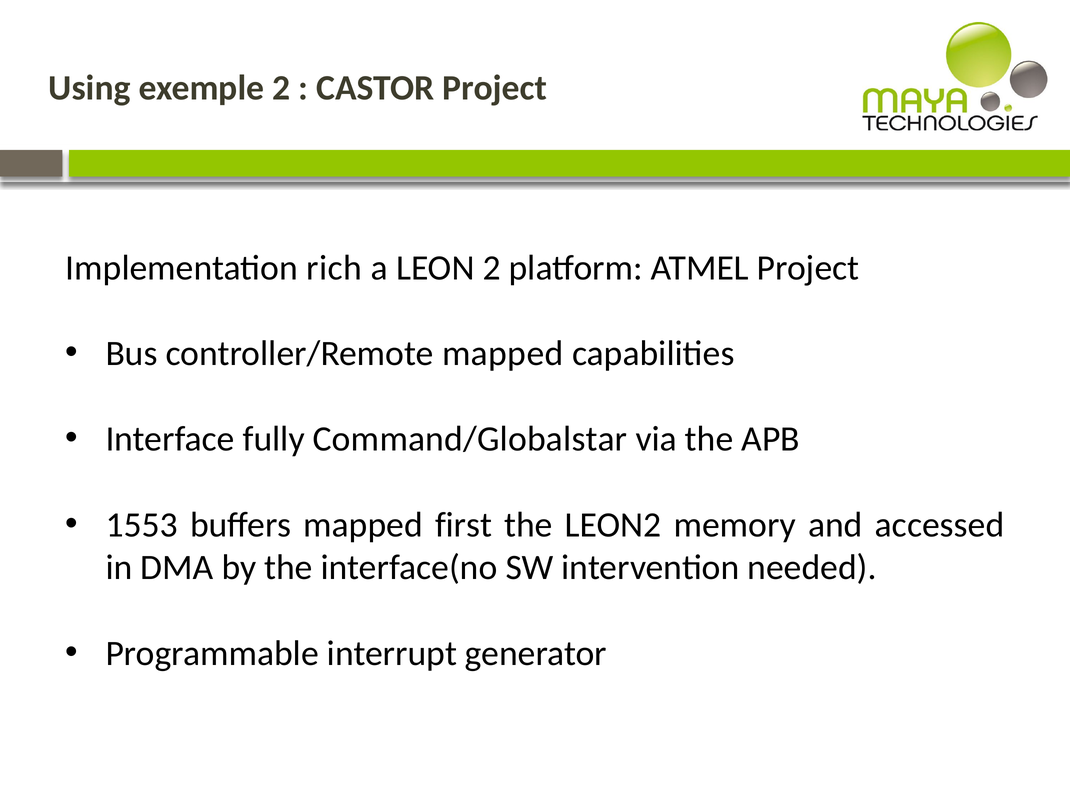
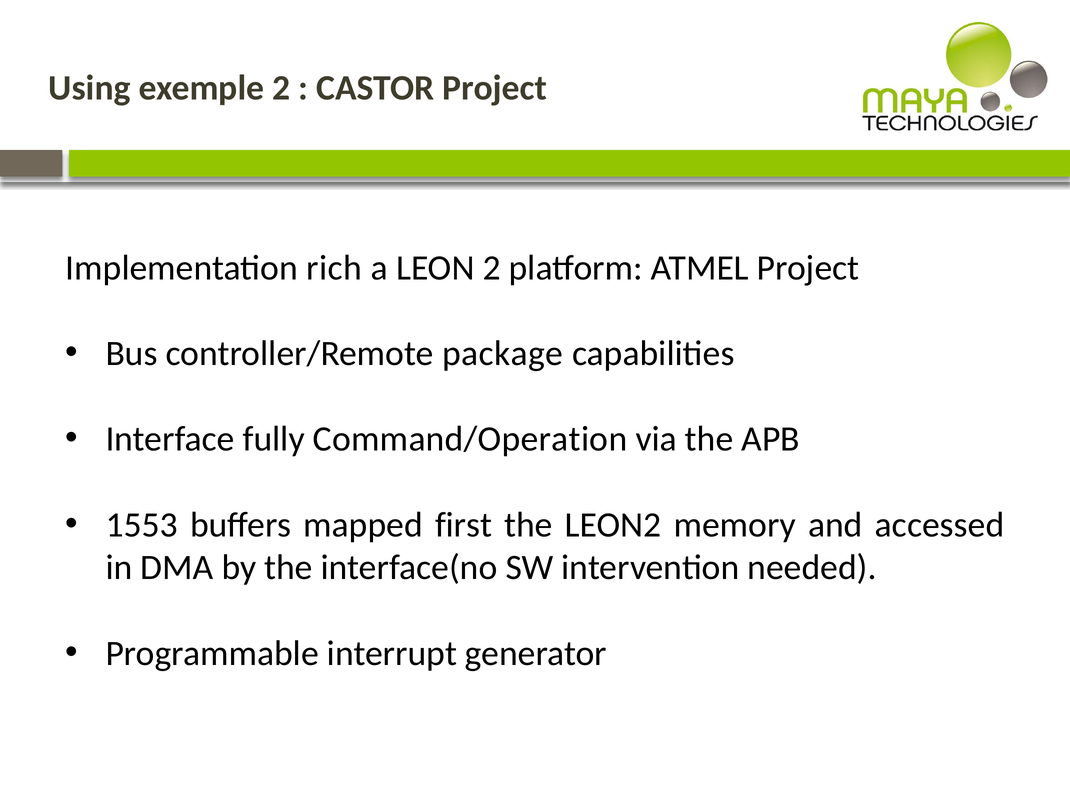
controller/Remote mapped: mapped -> package
Command/Globalstar: Command/Globalstar -> Command/Operation
